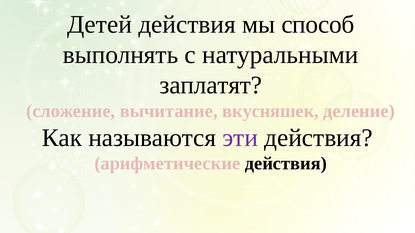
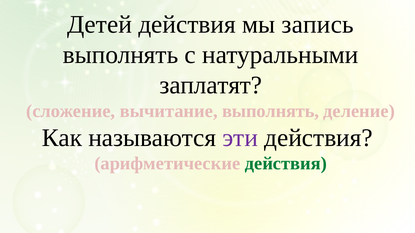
способ: способ -> запись
вычитание вкусняшек: вкусняшек -> выполнять
действия at (286, 164) colour: black -> green
